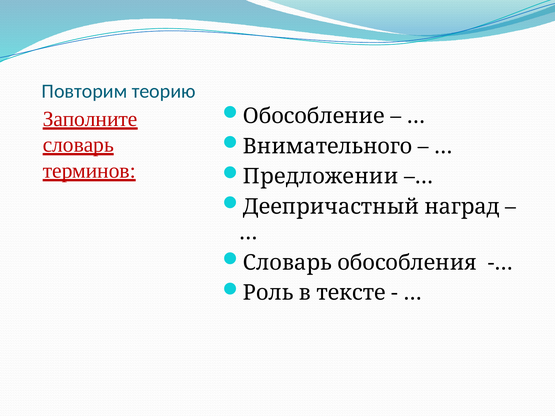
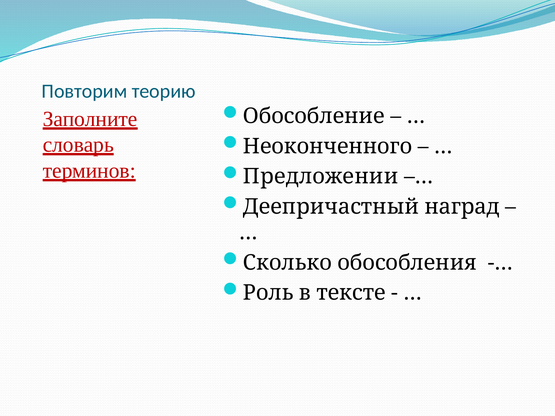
Внимательного: Внимательного -> Неоконченного
Словарь at (287, 263): Словарь -> Сколько
